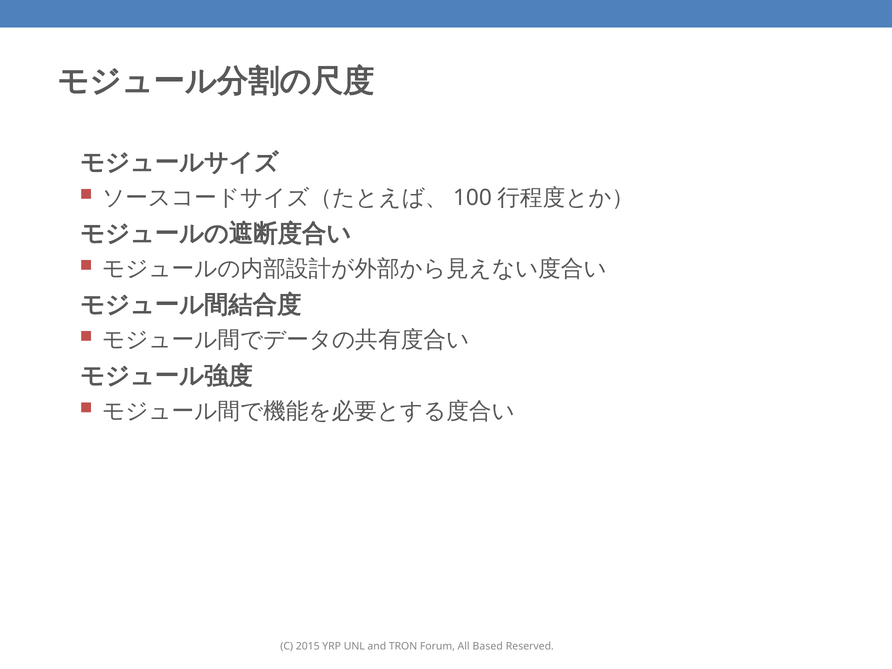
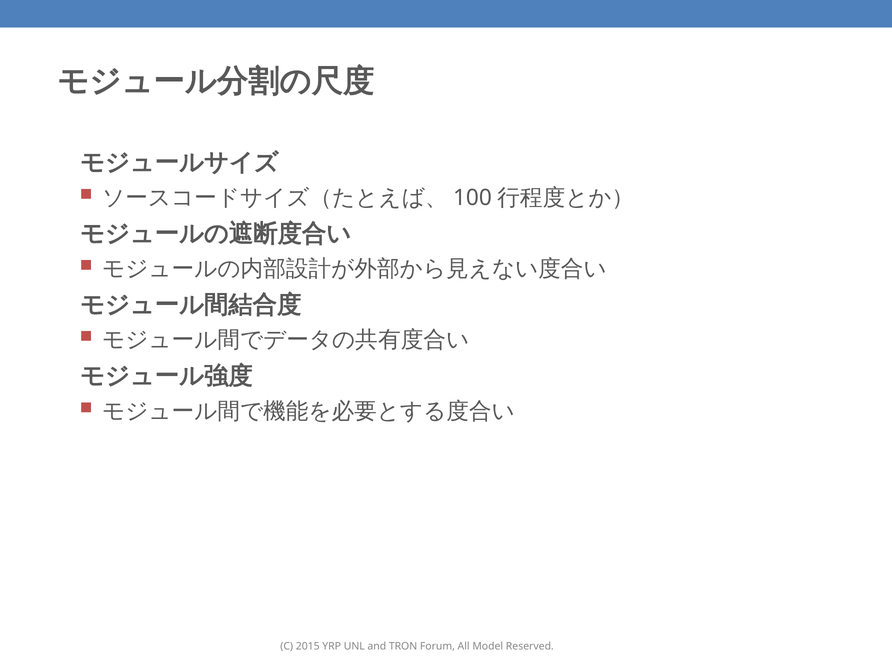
Based: Based -> Model
